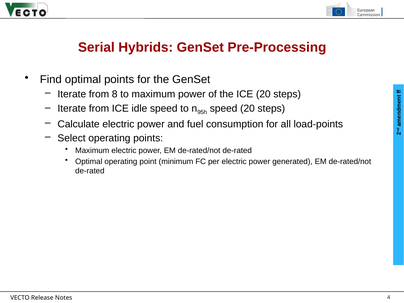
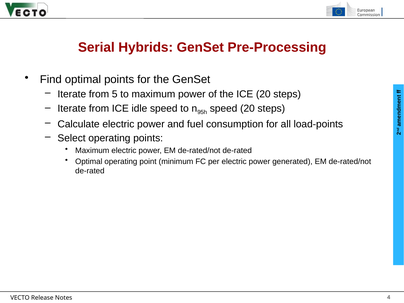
8: 8 -> 5
